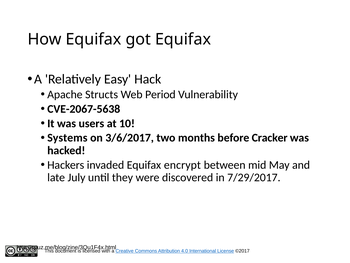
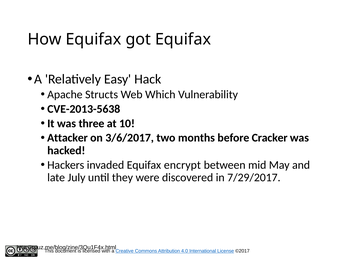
Period: Period -> Which
CVE-2067-5638: CVE-2067-5638 -> CVE-2013-5638
users: users -> three
Systems: Systems -> Attacker
